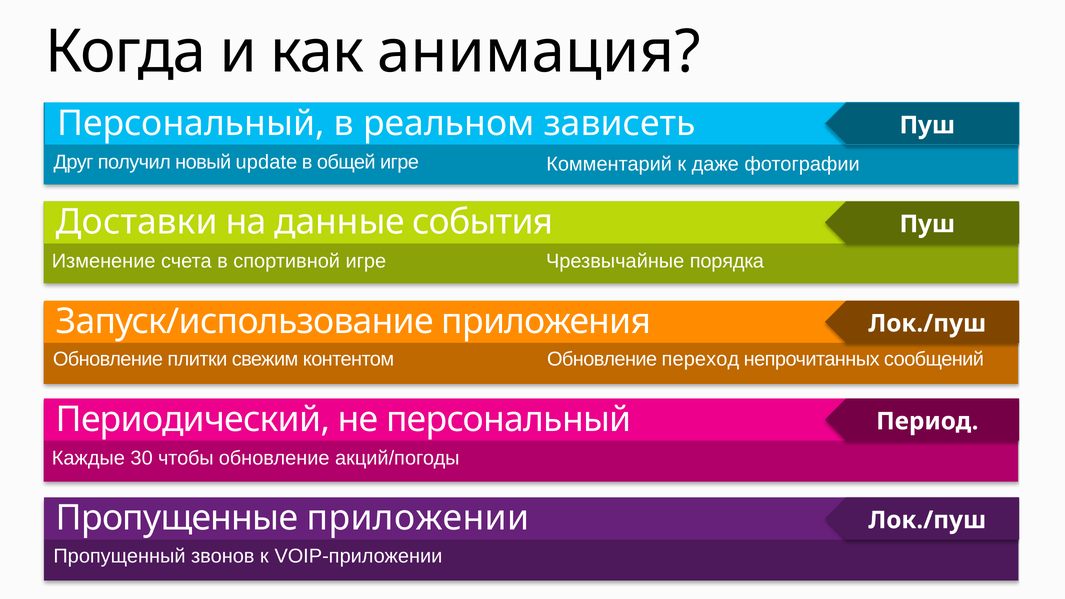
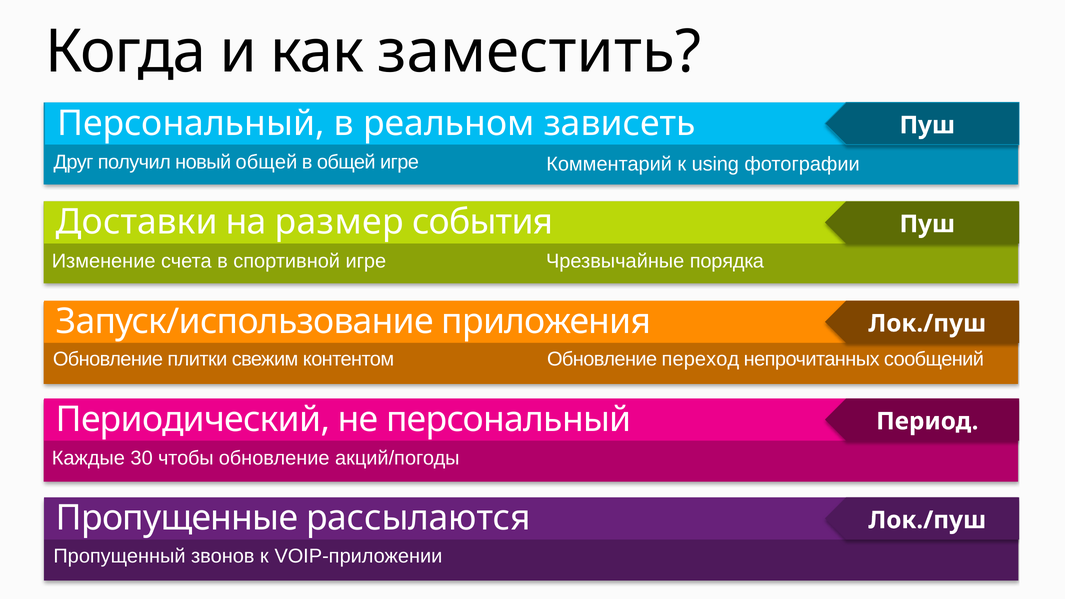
анимация: анимация -> заместить
новый update: update -> общей
даже: даже -> using
данные: данные -> размер
приложении: приложении -> рассылаются
